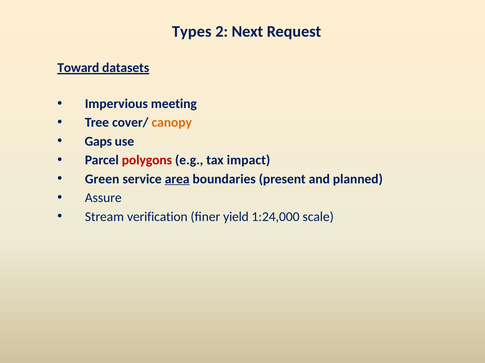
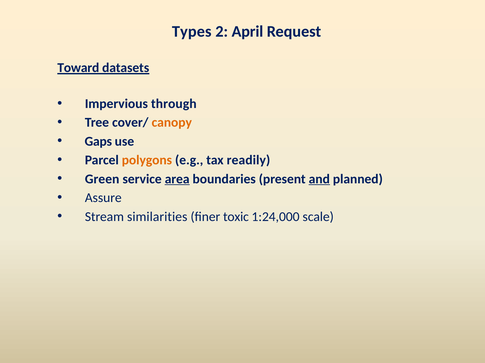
Next: Next -> April
meeting: meeting -> through
polygons colour: red -> orange
impact: impact -> readily
and underline: none -> present
verification: verification -> similarities
yield: yield -> toxic
